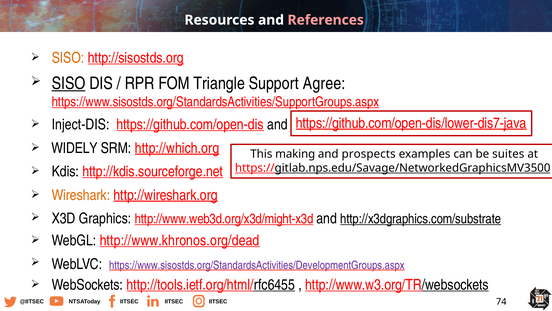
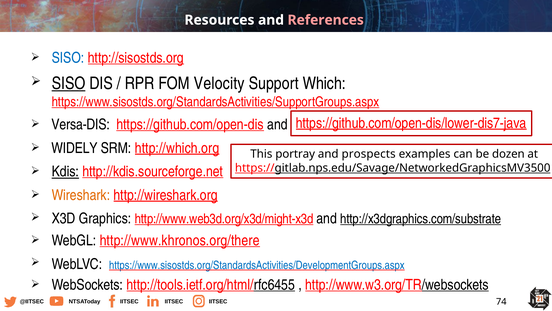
SISO at (68, 58) colour: orange -> blue
Triangle: Triangle -> Velocity
Agree: Agree -> Which
Inject-DIS: Inject-DIS -> Versa-DIS
making: making -> portray
suites: suites -> dozen
Kdis underline: none -> present
http://www.khronos.org/dead: http://www.khronos.org/dead -> http://www.khronos.org/there
https://www.sisostds.org/StandardsActivities/DevelopmentGroups.aspx colour: purple -> blue
